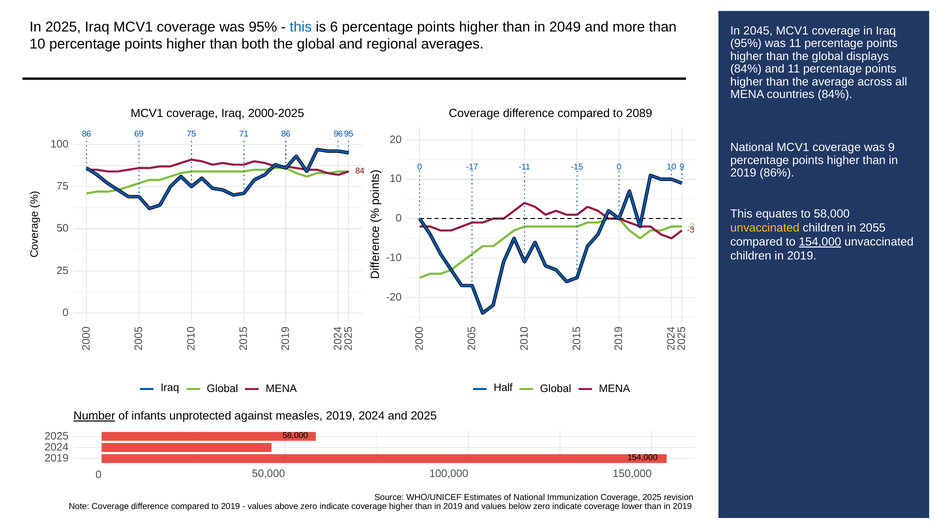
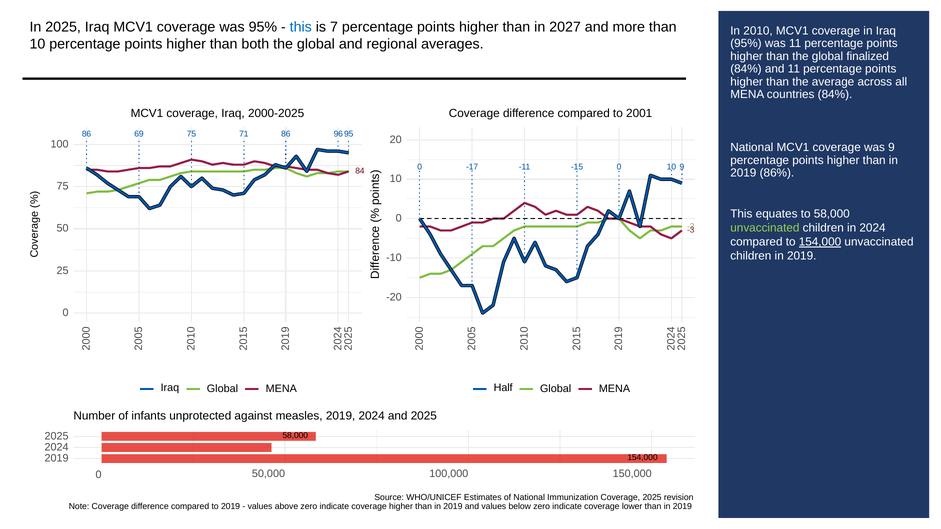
6: 6 -> 7
2049: 2049 -> 2027
2045: 2045 -> 2010
displays: displays -> finalized
2089: 2089 -> 2001
unvaccinated at (765, 228) colour: yellow -> light green
in 2055: 2055 -> 2024
Number underline: present -> none
